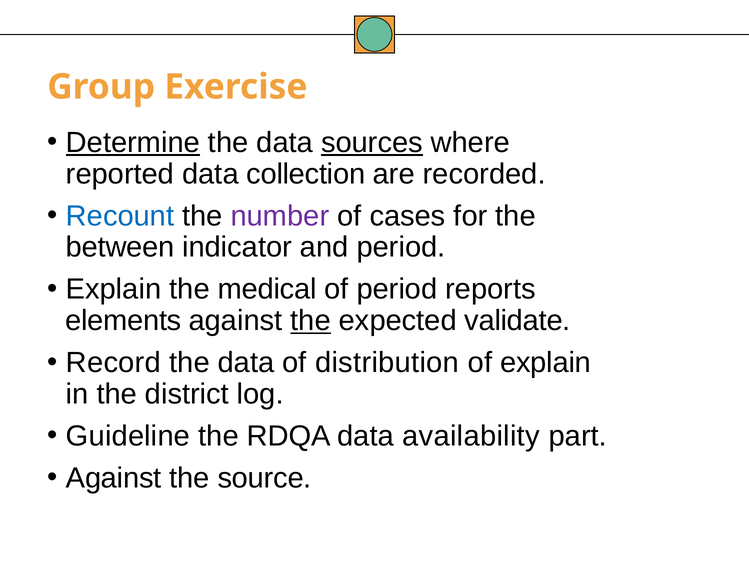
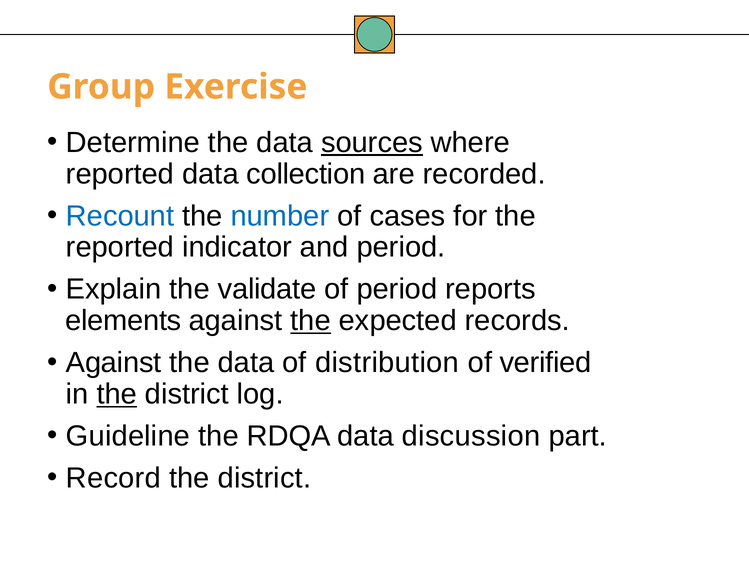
Determine underline: present -> none
number colour: purple -> blue
between at (120, 247): between -> reported
medical: medical -> validate
validate: validate -> records
Record at (113, 362): Record -> Against
of explain: explain -> verified
the at (117, 394) underline: none -> present
availability: availability -> discussion
Against at (114, 478): Against -> Record
source at (265, 478): source -> district
